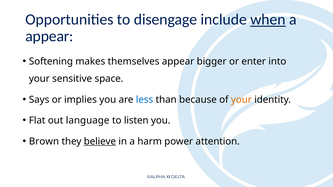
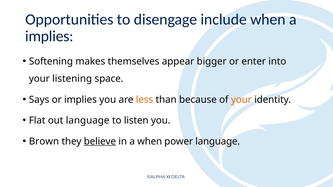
when at (268, 20) underline: present -> none
appear at (49, 36): appear -> implies
sensitive: sensitive -> listening
less colour: blue -> orange
a harm: harm -> when
power attention: attention -> language
